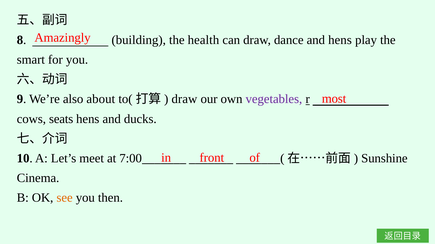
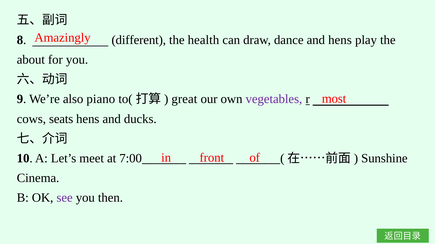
building: building -> different
smart: smart -> about
about: about -> piano
draw at (184, 99): draw -> great
see colour: orange -> purple
